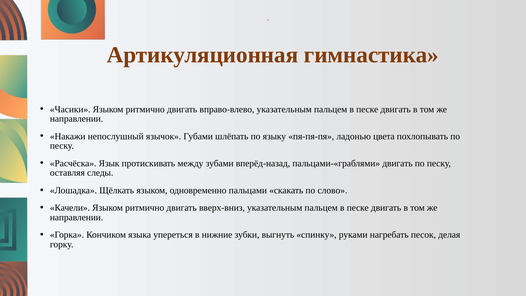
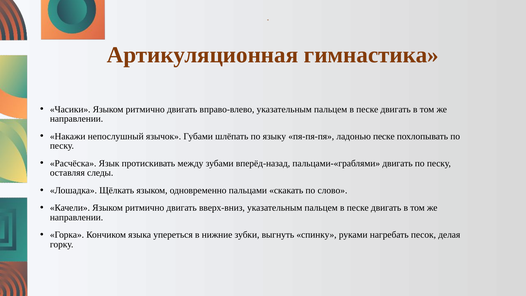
ладонью цвета: цвета -> песке
